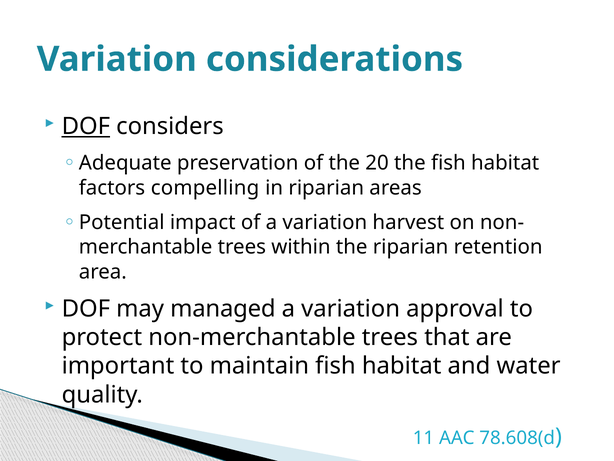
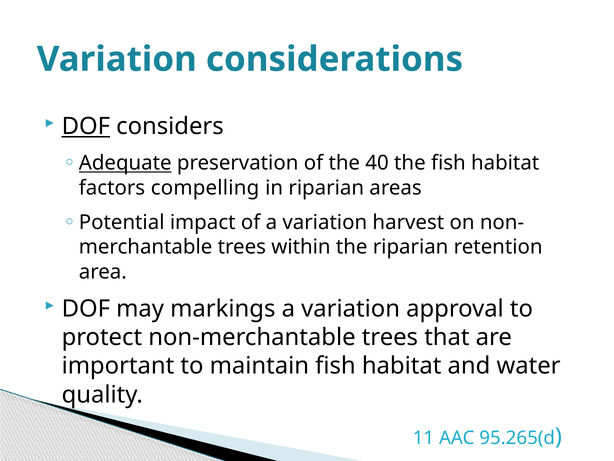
Adequate underline: none -> present
20: 20 -> 40
managed: managed -> markings
78.608(d: 78.608(d -> 95.265(d
